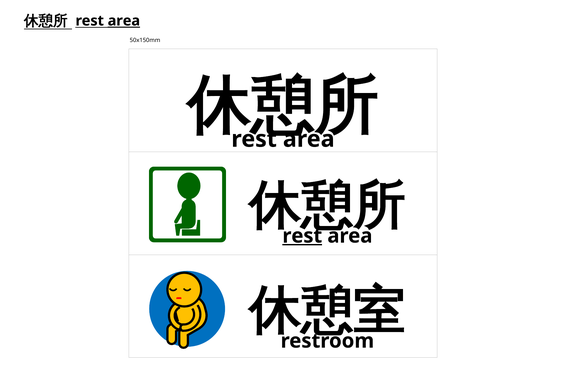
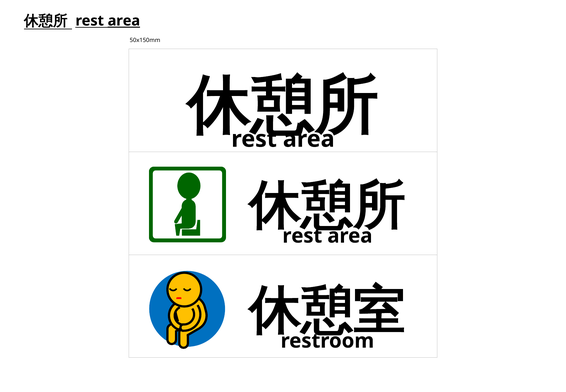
rest at (302, 236) underline: present -> none
